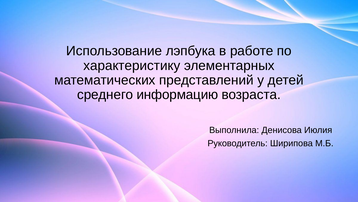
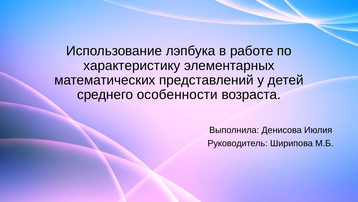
информацию: информацию -> особенности
